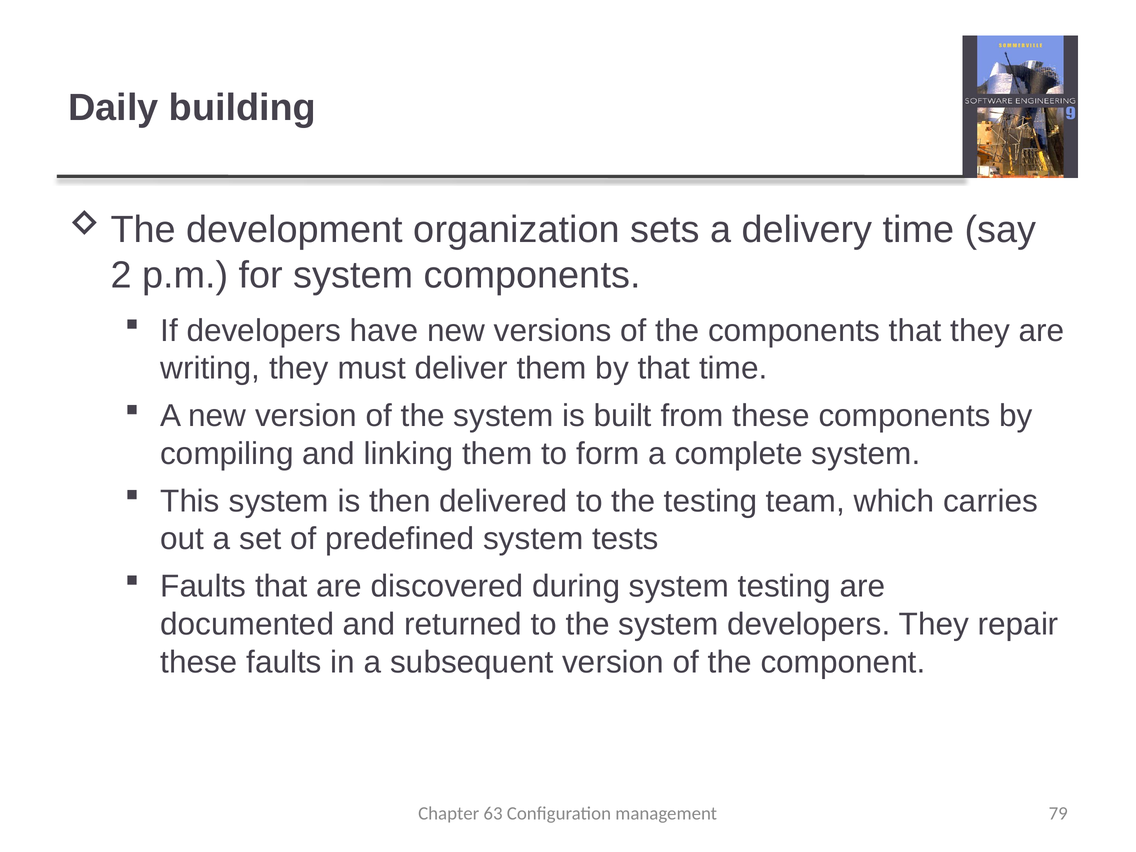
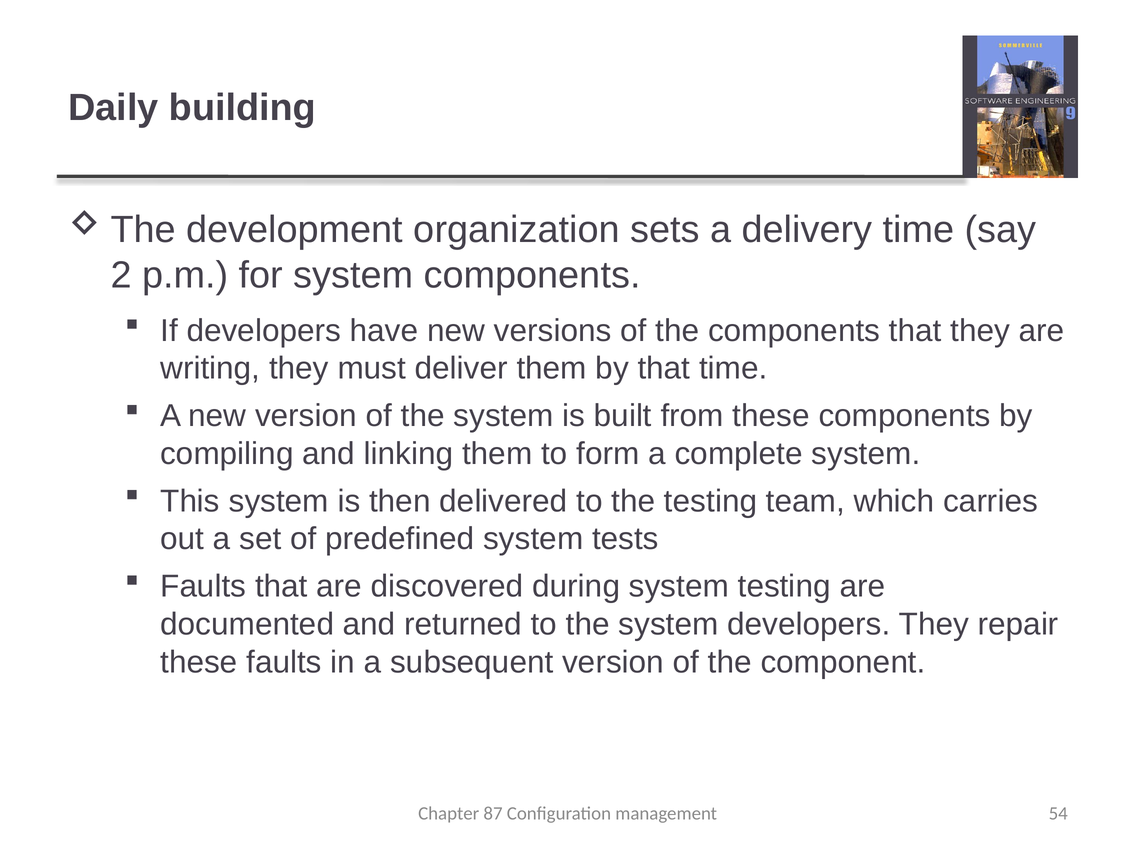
63: 63 -> 87
79: 79 -> 54
